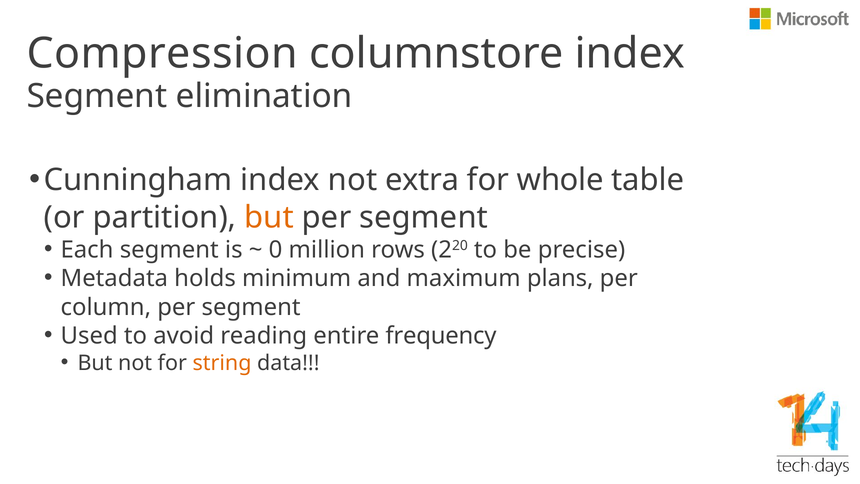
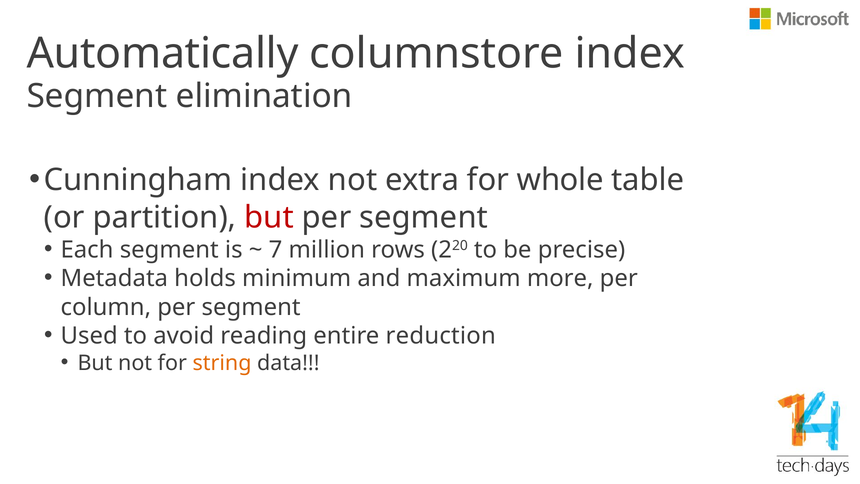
Compression: Compression -> Automatically
but at (269, 217) colour: orange -> red
0: 0 -> 7
plans: plans -> more
frequency: frequency -> reduction
